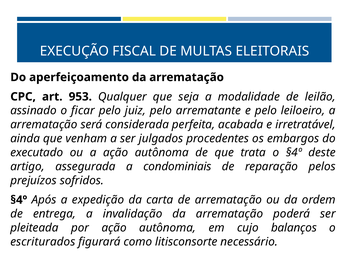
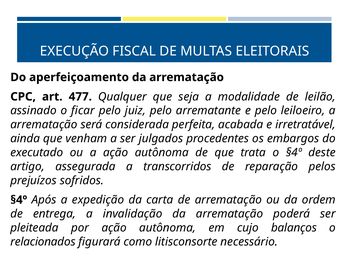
953: 953 -> 477
condominiais: condominiais -> transcorridos
escriturados: escriturados -> relacionados
